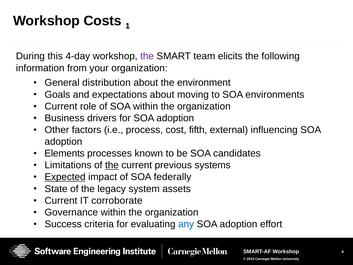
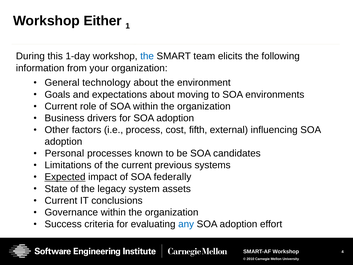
Costs: Costs -> Either
4-day: 4-day -> 1-day
the at (147, 56) colour: purple -> blue
distribution: distribution -> technology
Elements: Elements -> Personal
the at (112, 165) underline: present -> none
corroborate: corroborate -> conclusions
